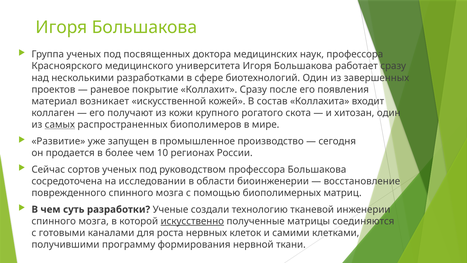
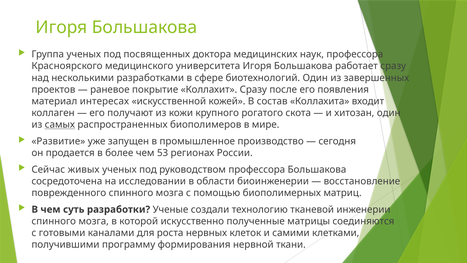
возникает: возникает -> интересах
10: 10 -> 53
сортов: сортов -> живых
искусственно underline: present -> none
